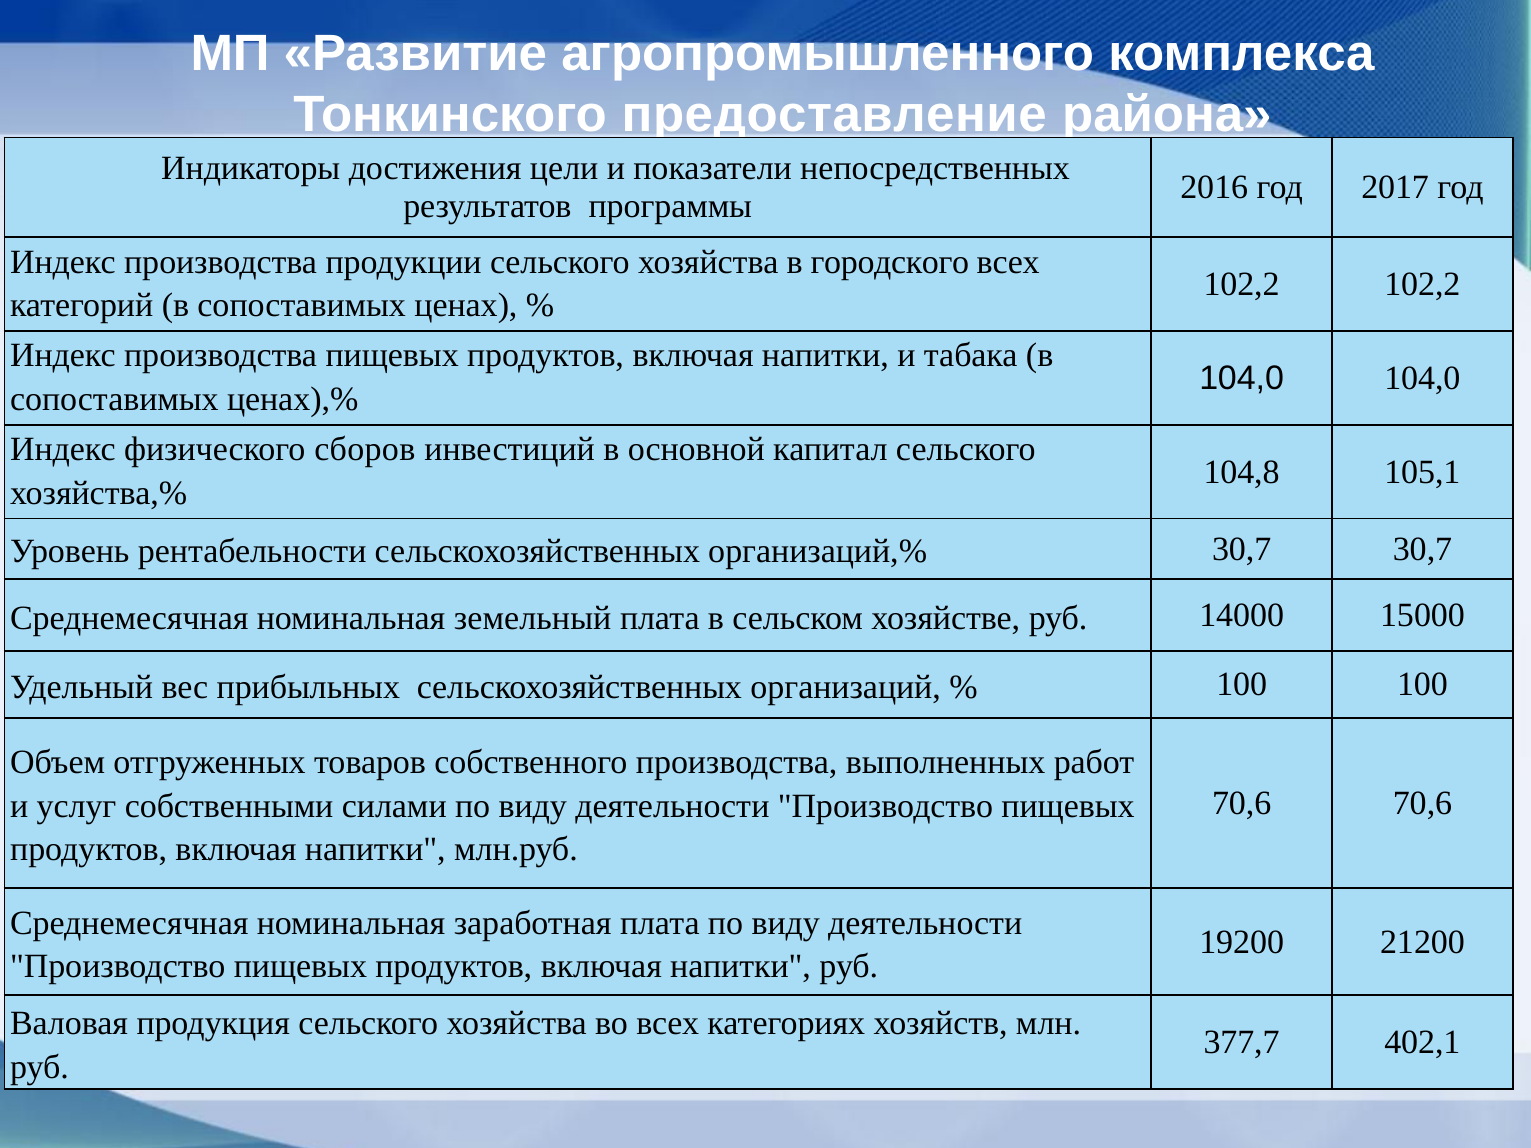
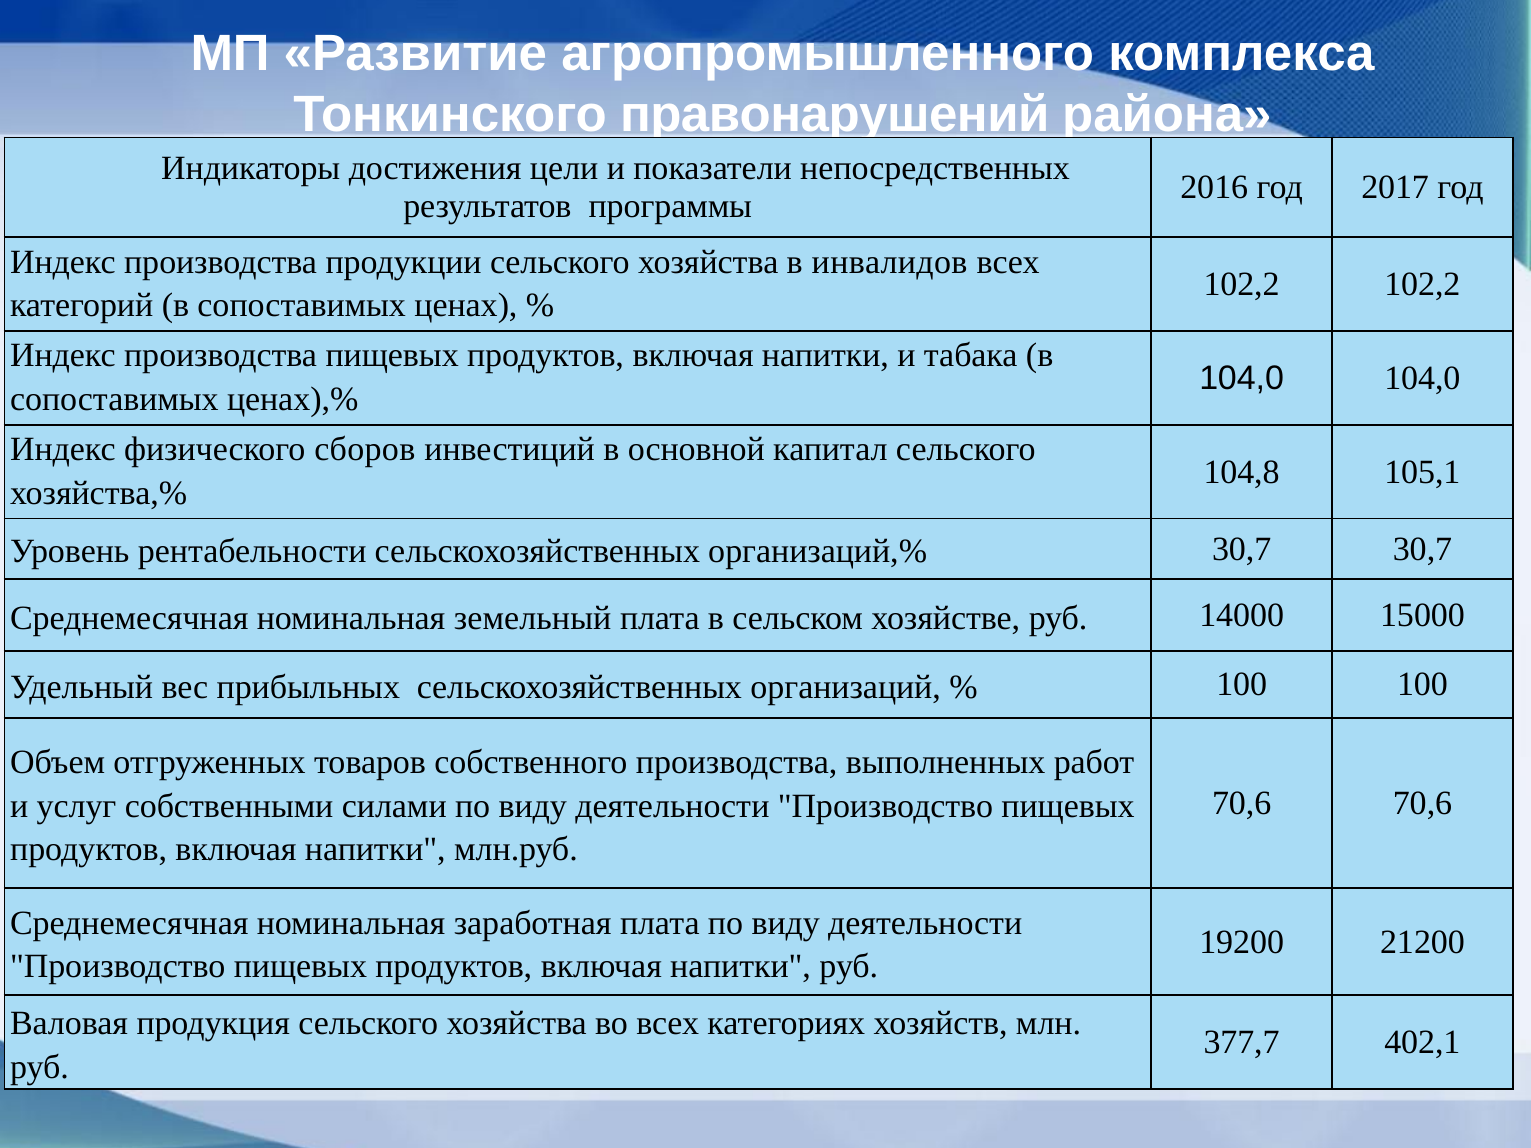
предоставление: предоставление -> правонарушений
городского: городского -> инвалидов
